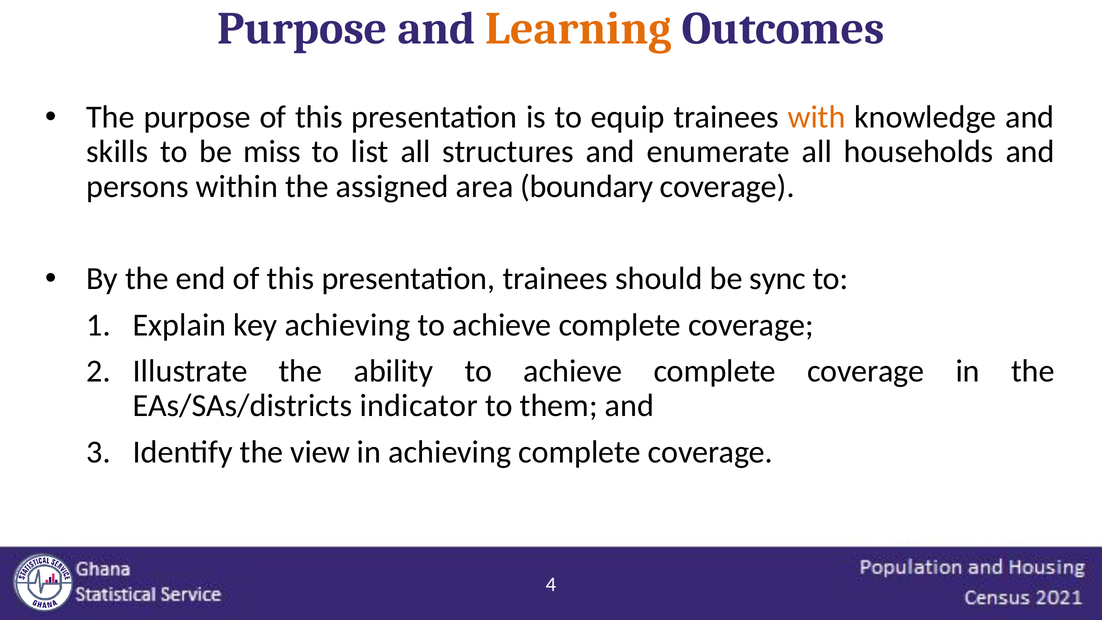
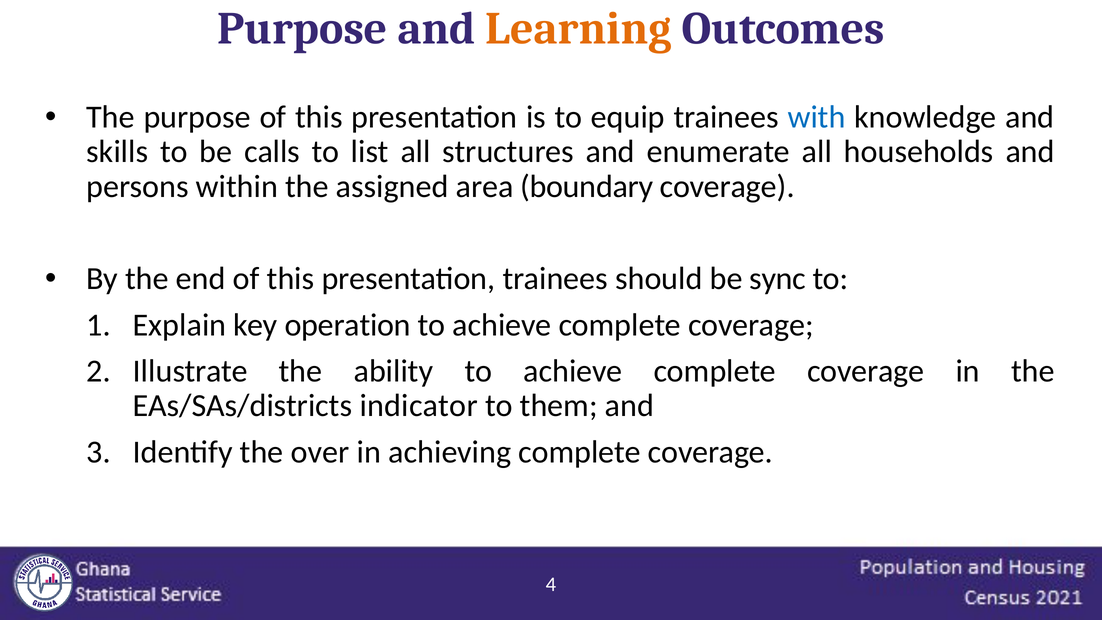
with colour: orange -> blue
miss: miss -> calls
key achieving: achieving -> operation
view: view -> over
